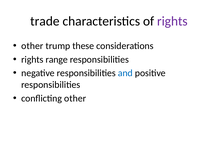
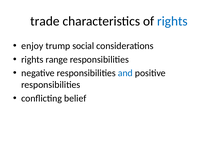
rights at (172, 21) colour: purple -> blue
other at (32, 46): other -> enjoy
these: these -> social
conflicting other: other -> belief
